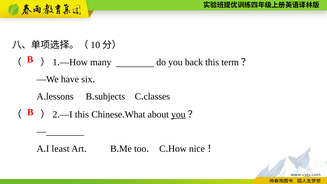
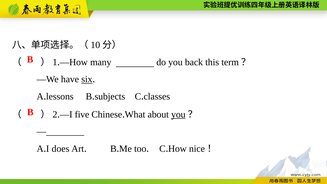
six underline: none -> present
this at (82, 114): this -> five
least: least -> does
